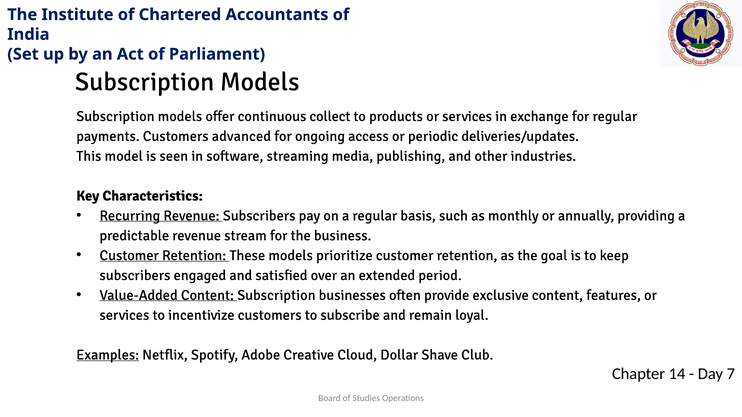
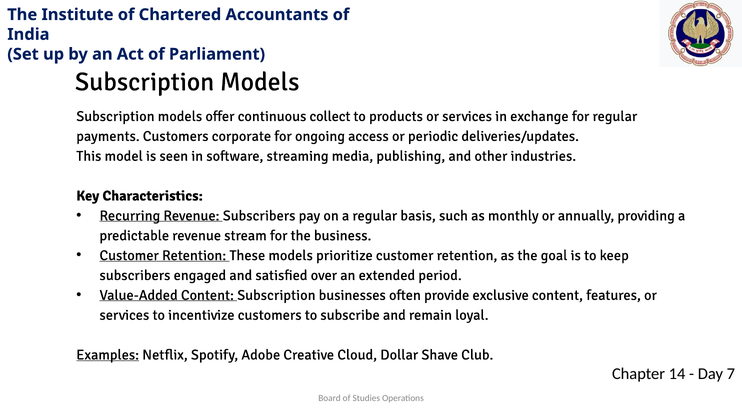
advanced: advanced -> corporate
